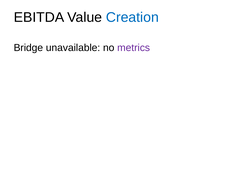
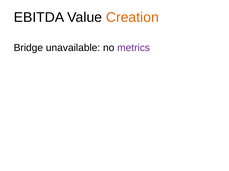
Creation colour: blue -> orange
